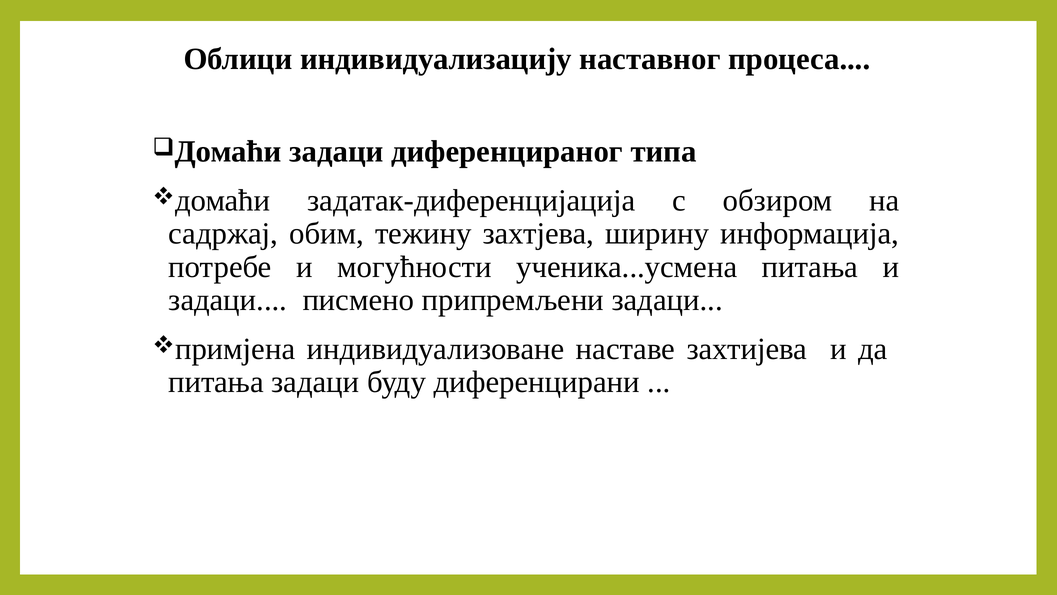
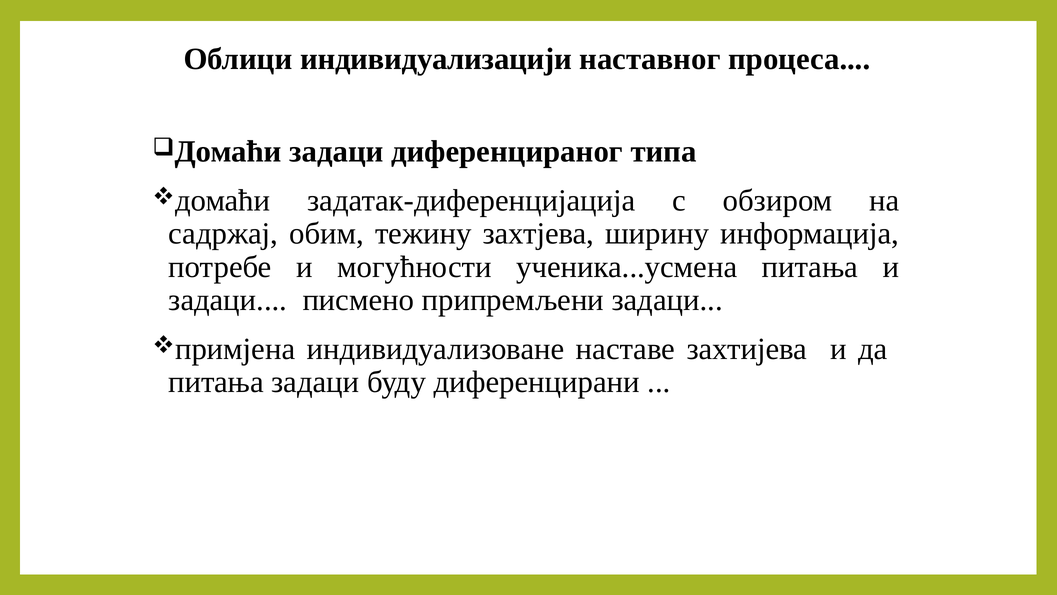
индивидуализацију: индивидуализацију -> индивидуализацији
